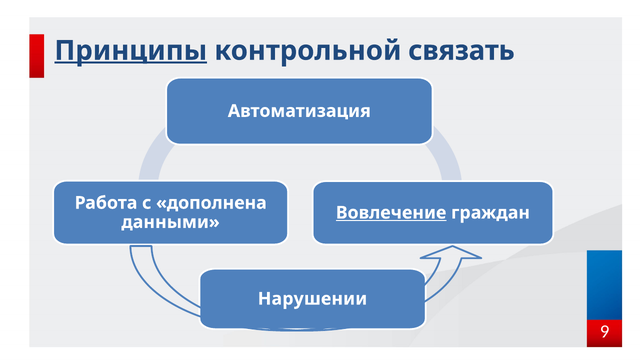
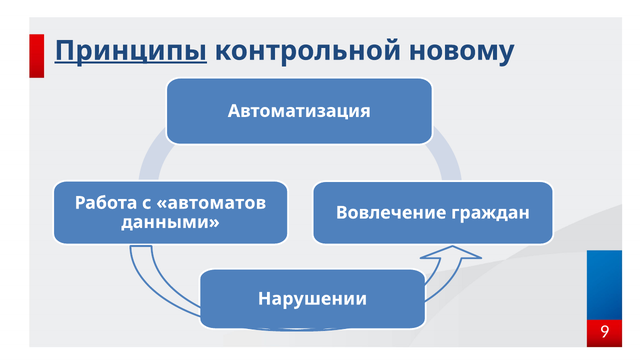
связать: связать -> новому
дополнена: дополнена -> автоматов
Вовлечение underline: present -> none
